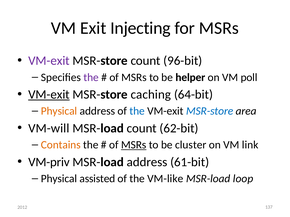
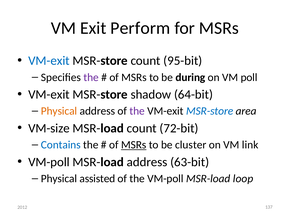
Injecting: Injecting -> Perform
VM-exit at (49, 61) colour: purple -> blue
96-bit: 96-bit -> 95-bit
helper: helper -> during
VM-exit at (49, 95) underline: present -> none
caching: caching -> shadow
the at (137, 111) colour: blue -> purple
VM-will: VM-will -> VM-size
62-bit: 62-bit -> 72-bit
Contains colour: orange -> blue
VM-priv at (49, 162): VM-priv -> VM-poll
61-bit: 61-bit -> 63-bit
the VM-like: VM-like -> VM-poll
